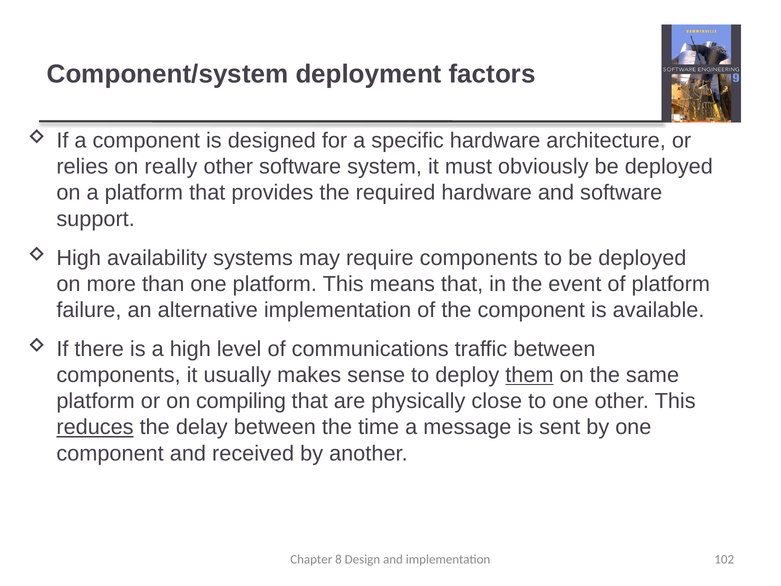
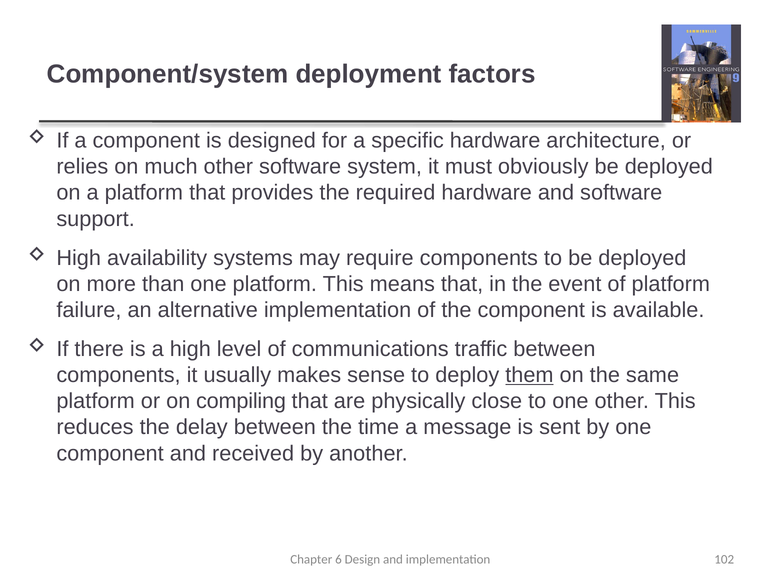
really: really -> much
reduces underline: present -> none
8: 8 -> 6
